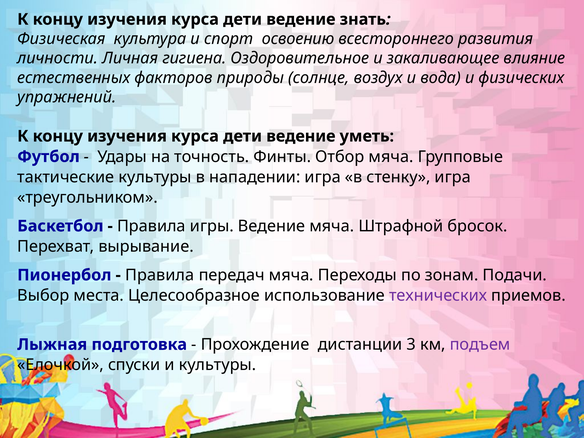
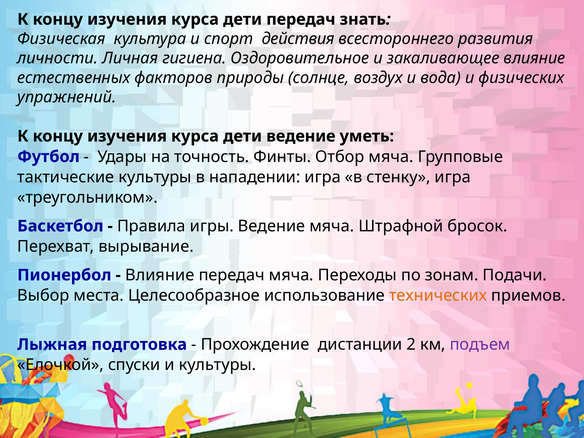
ведение at (301, 19): ведение -> передач
освоению: освоению -> действия
Правила at (160, 275): Правила -> Влияние
технических colour: purple -> orange
3: 3 -> 2
